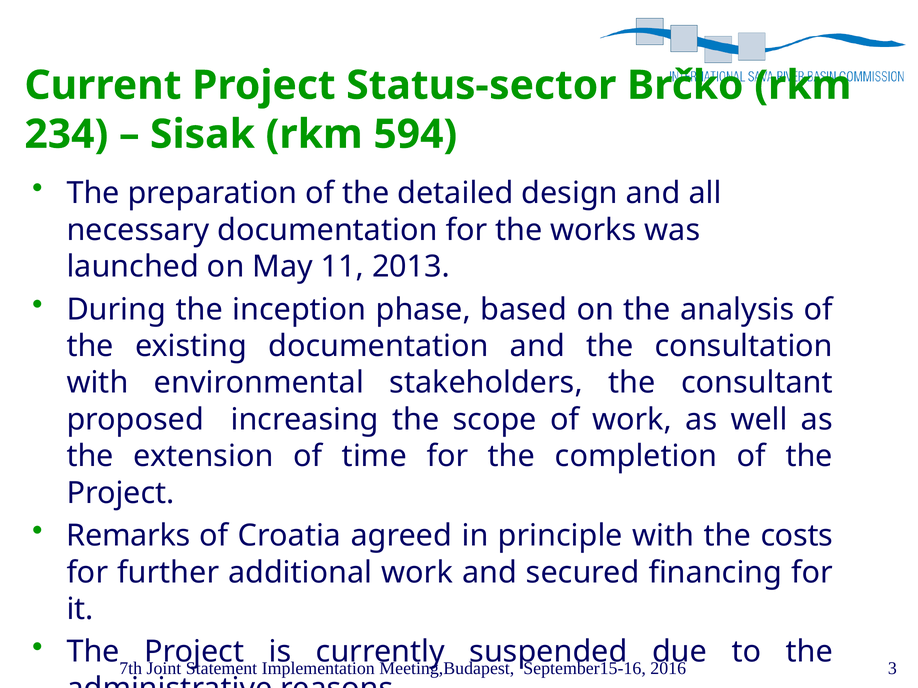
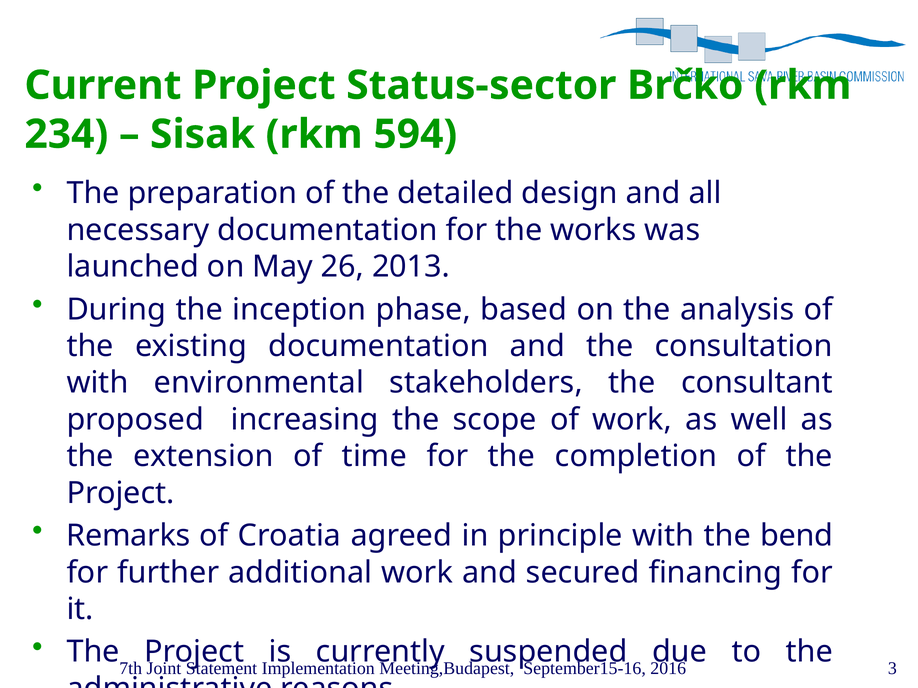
11: 11 -> 26
costs: costs -> bend
